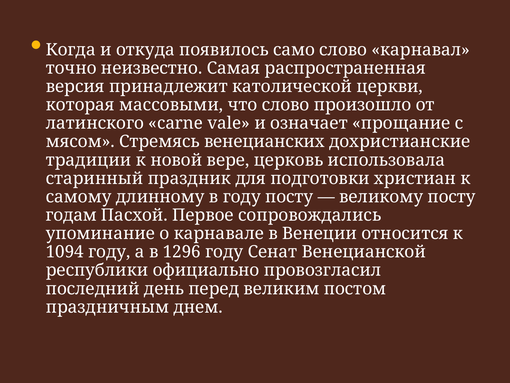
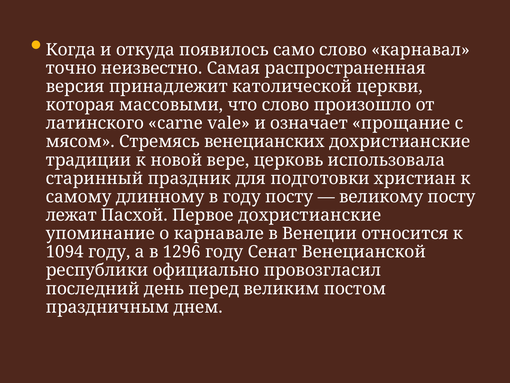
годам: годам -> лежат
Первое сопровождались: сопровождались -> дохристианские
